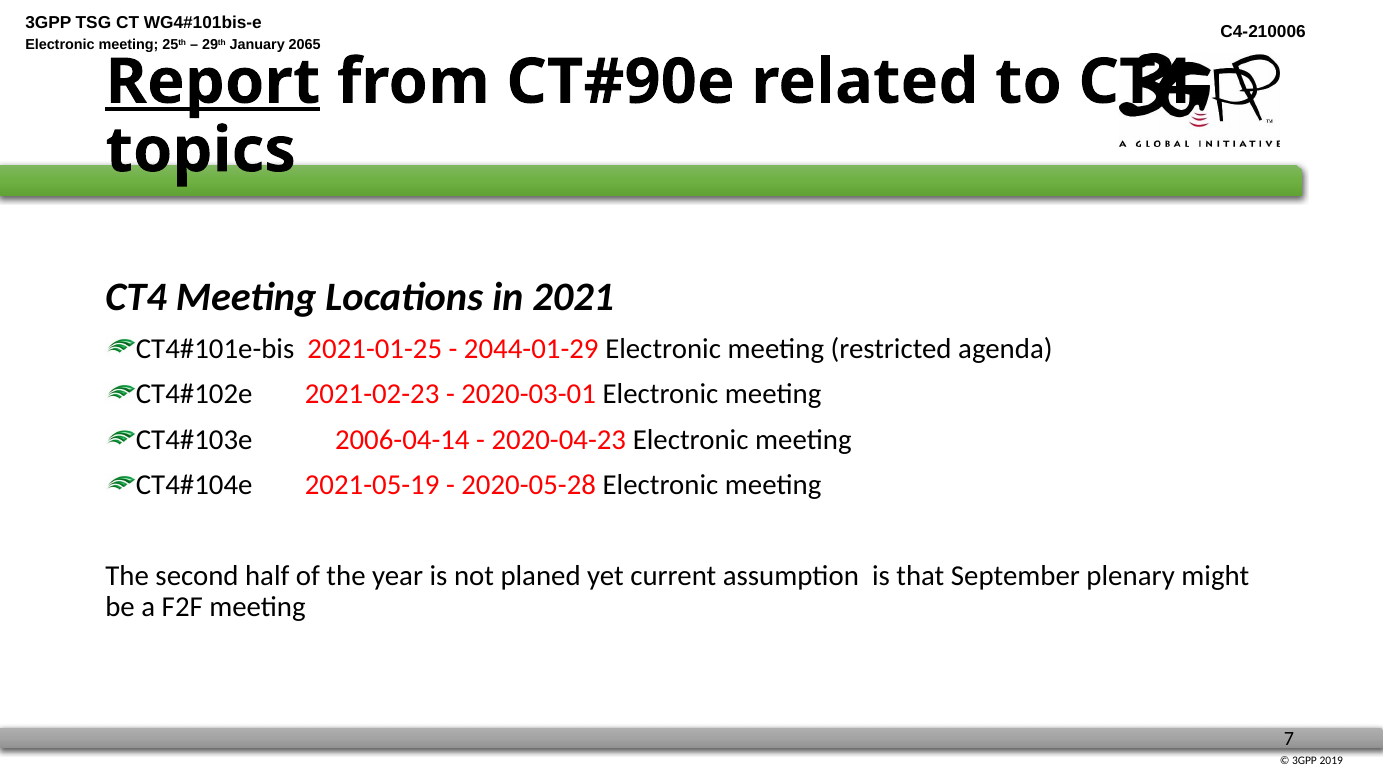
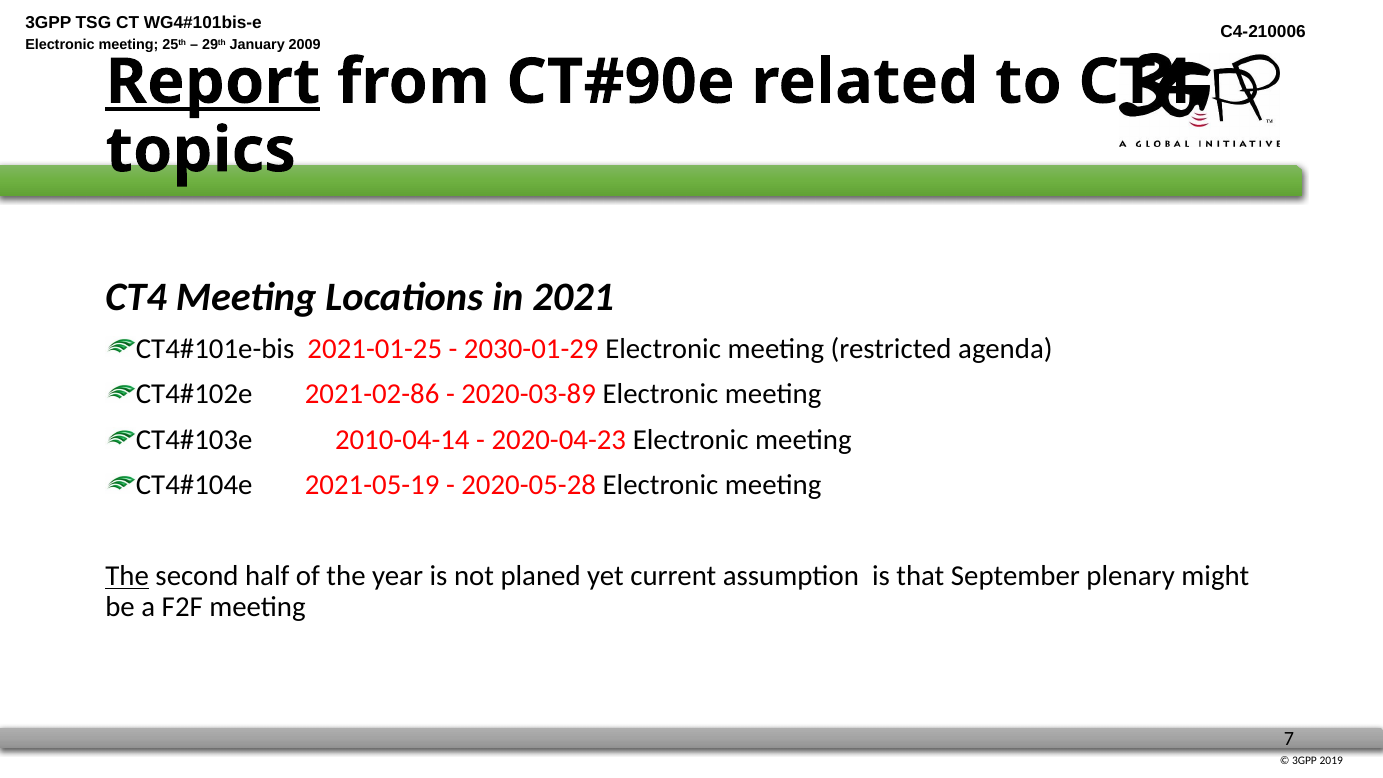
2065: 2065 -> 2009
2044-01-29: 2044-01-29 -> 2030-01-29
2021-02-23: 2021-02-23 -> 2021-02-86
2020-03-01: 2020-03-01 -> 2020-03-89
2006-04-14: 2006-04-14 -> 2010-04-14
The at (127, 576) underline: none -> present
